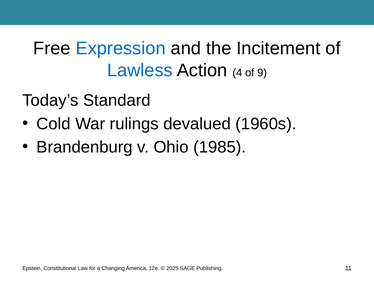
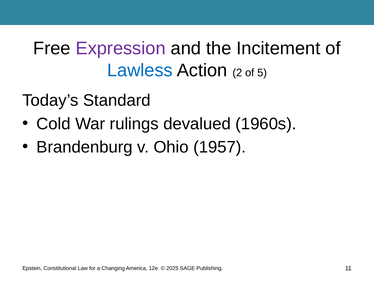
Expression colour: blue -> purple
4: 4 -> 2
9: 9 -> 5
1985: 1985 -> 1957
